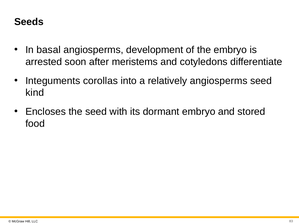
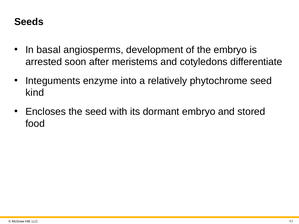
corollas: corollas -> enzyme
relatively angiosperms: angiosperms -> phytochrome
